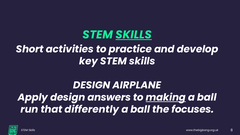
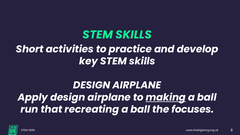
SKILLS at (134, 35) underline: present -> none
Apply design answers: answers -> airplane
differently: differently -> recreating
